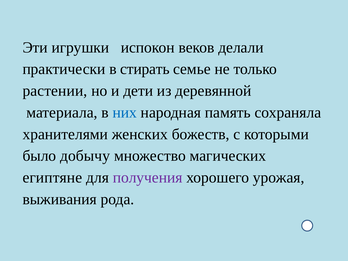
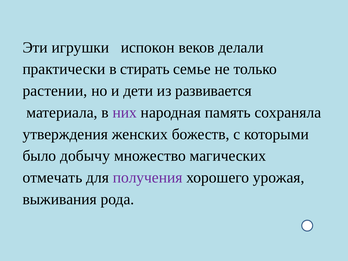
деревянной: деревянной -> развивается
них colour: blue -> purple
хранителями: хранителями -> утверждения
египтяне: египтяне -> отмечать
